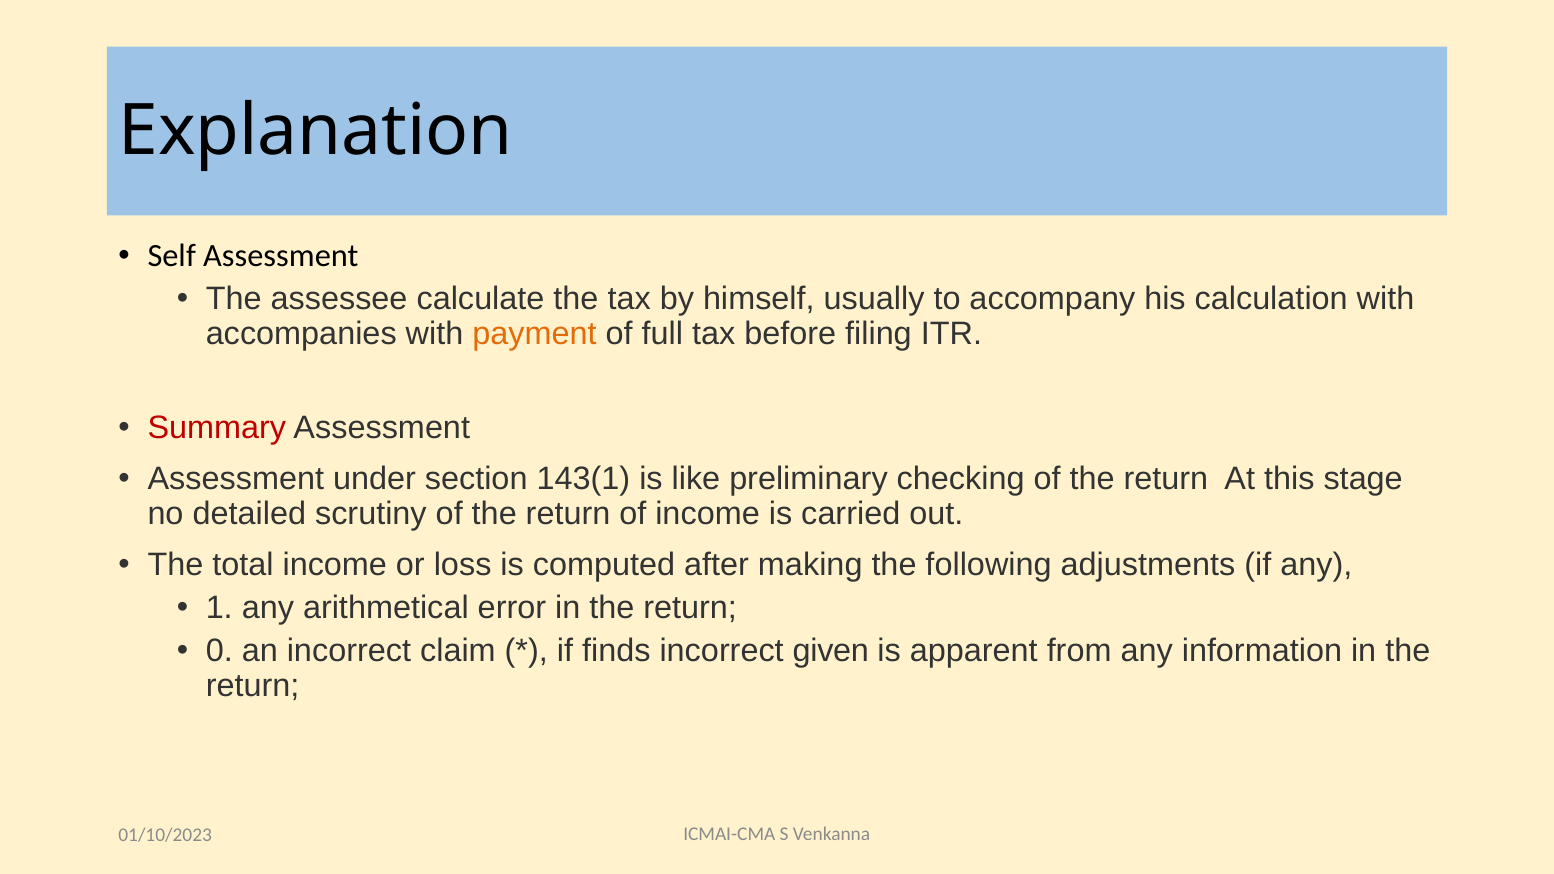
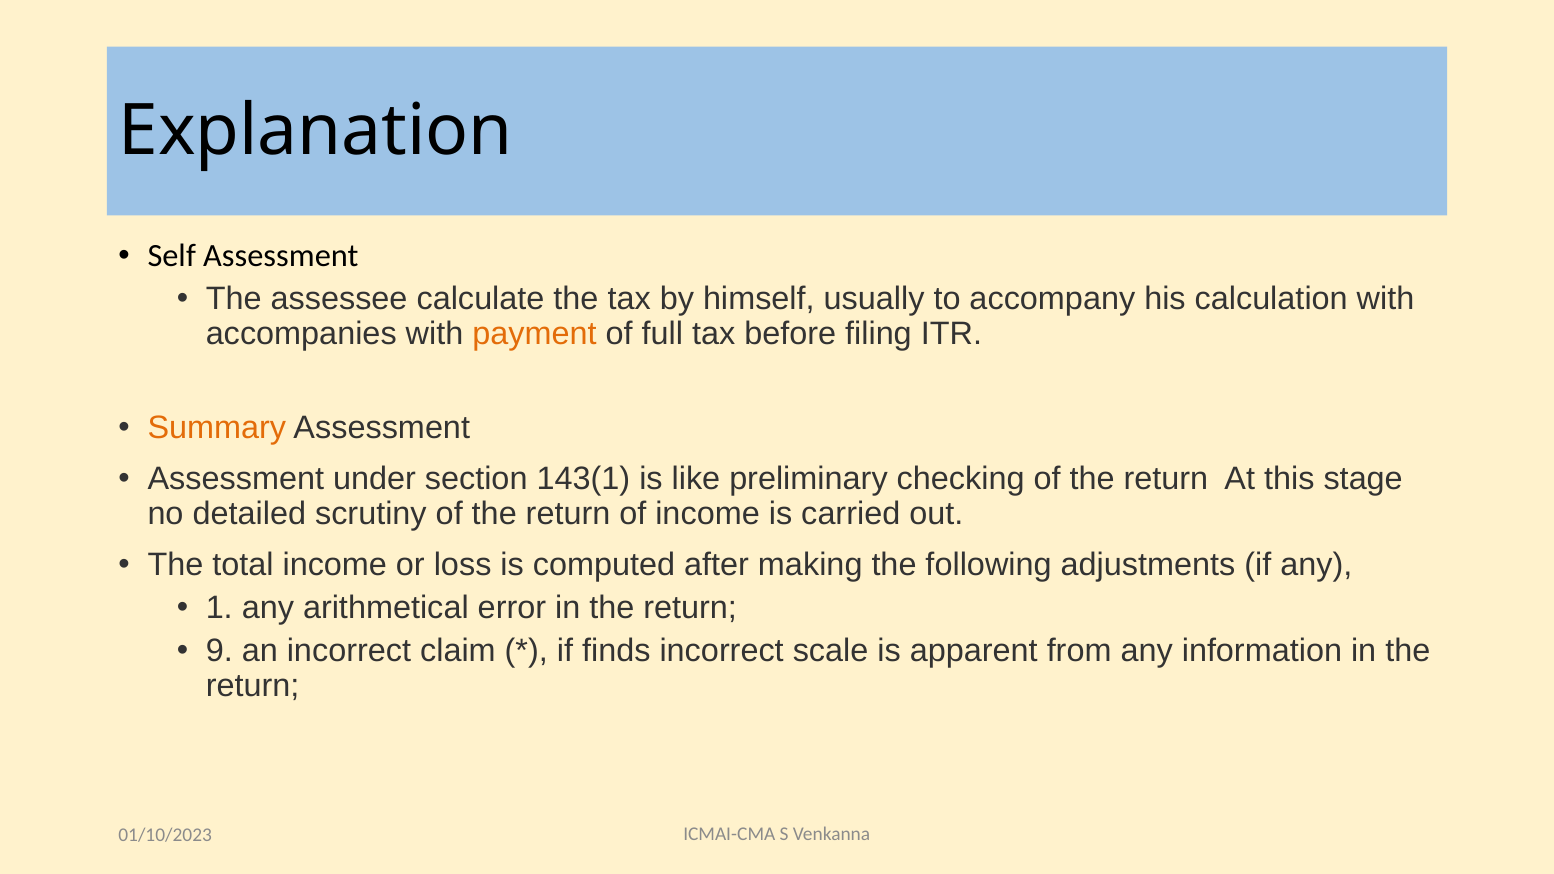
Summary colour: red -> orange
0: 0 -> 9
given: given -> scale
